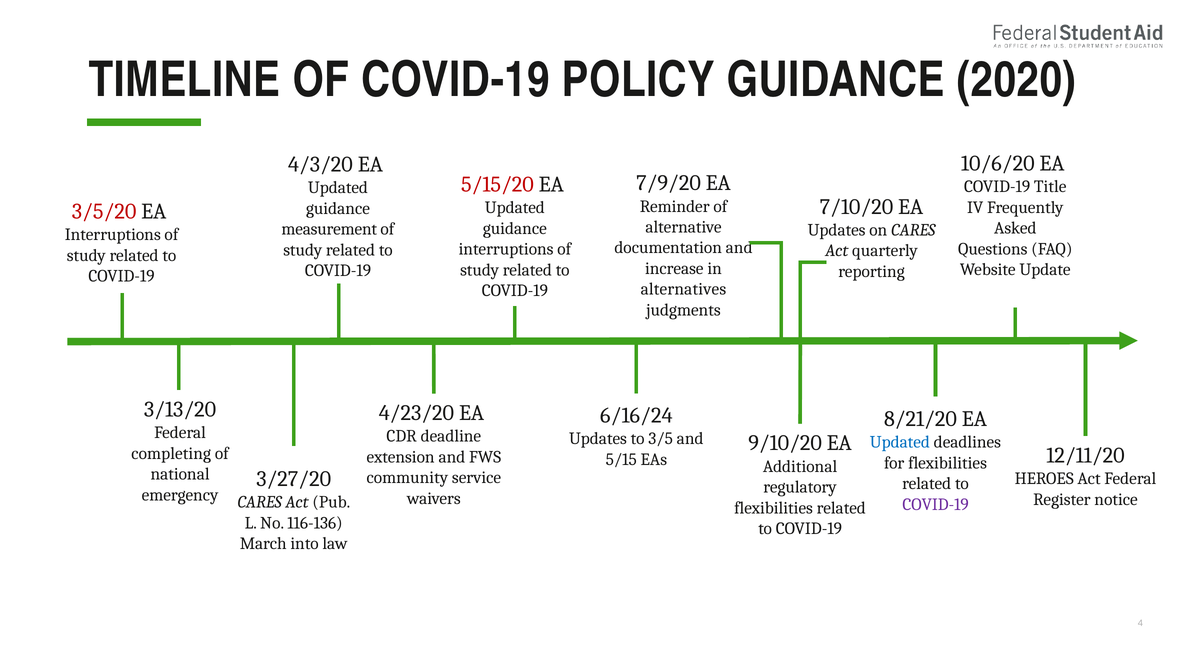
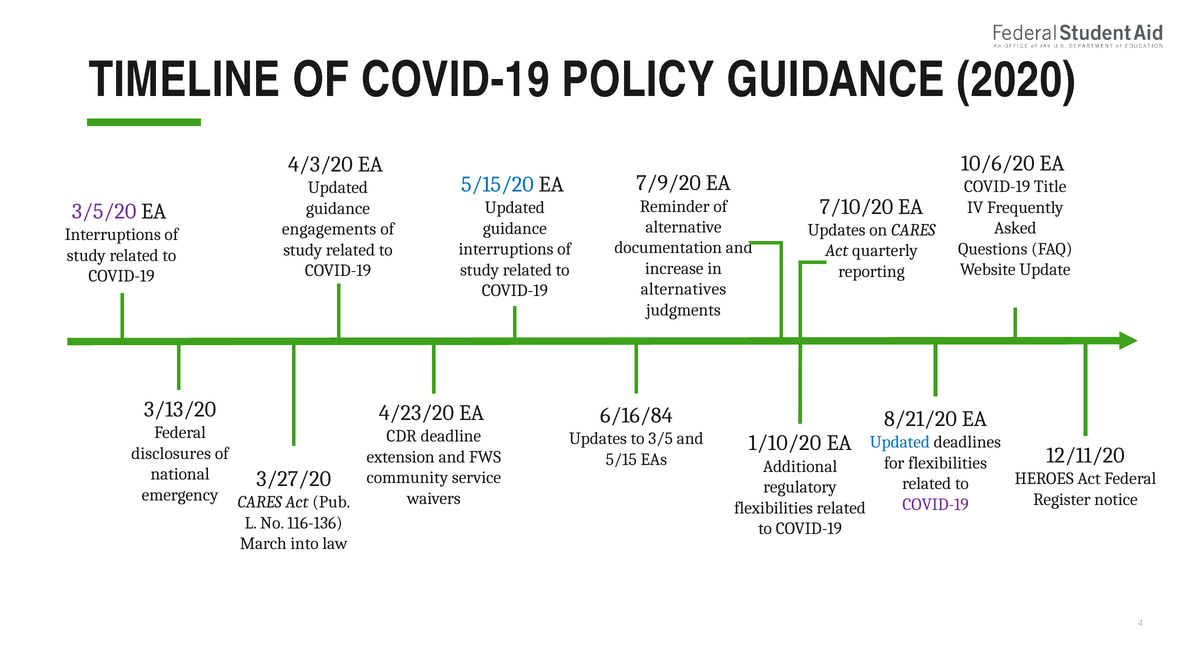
5/15/20 colour: red -> blue
3/5/20 colour: red -> purple
measurement: measurement -> engagements
6/16/24: 6/16/24 -> 6/16/84
9/10/20: 9/10/20 -> 1/10/20
completing: completing -> disclosures
